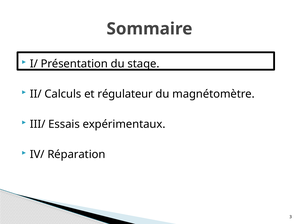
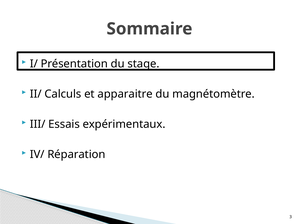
régulateur: régulateur -> apparaitre
